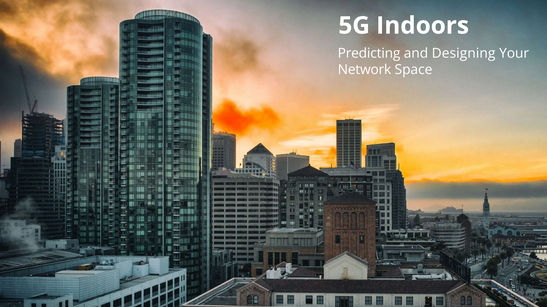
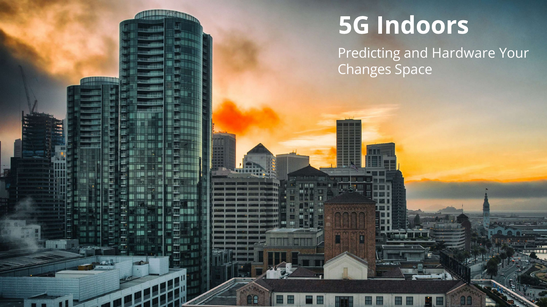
Designing: Designing -> Hardware
Network: Network -> Changes
